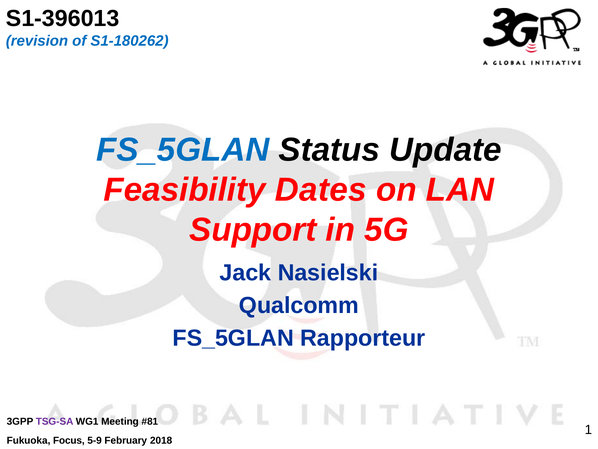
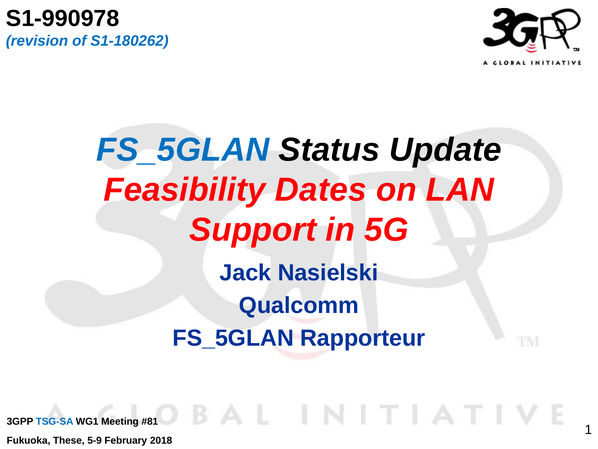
S1-396013: S1-396013 -> S1-990978
TSG-SA colour: purple -> blue
Focus: Focus -> These
